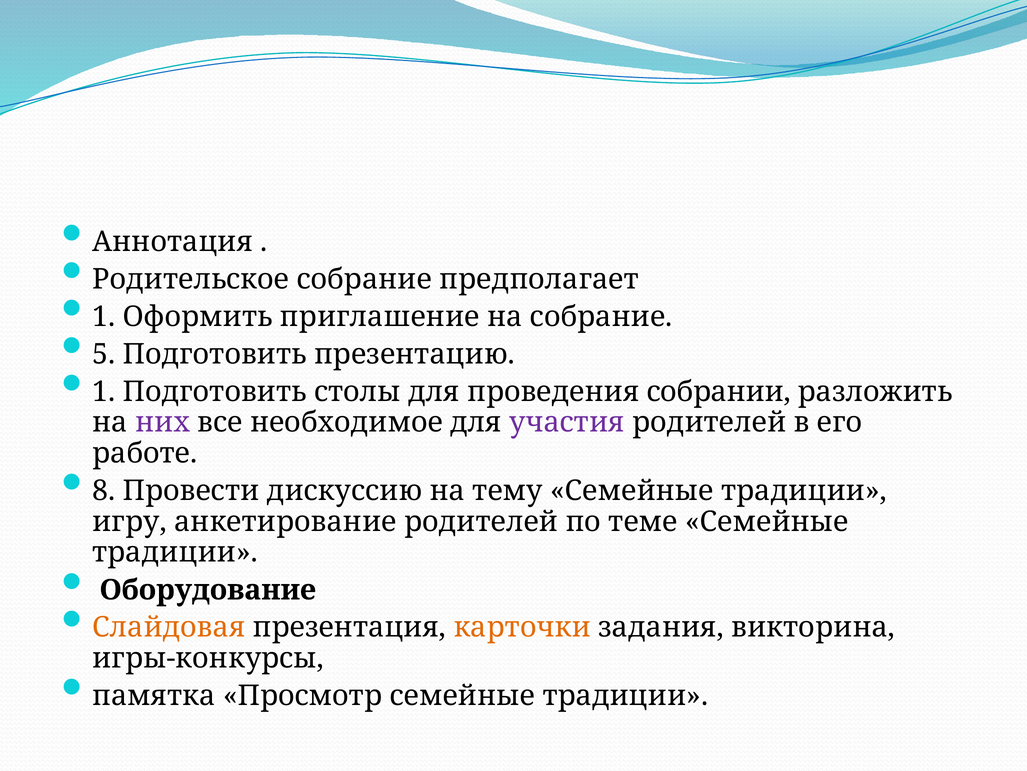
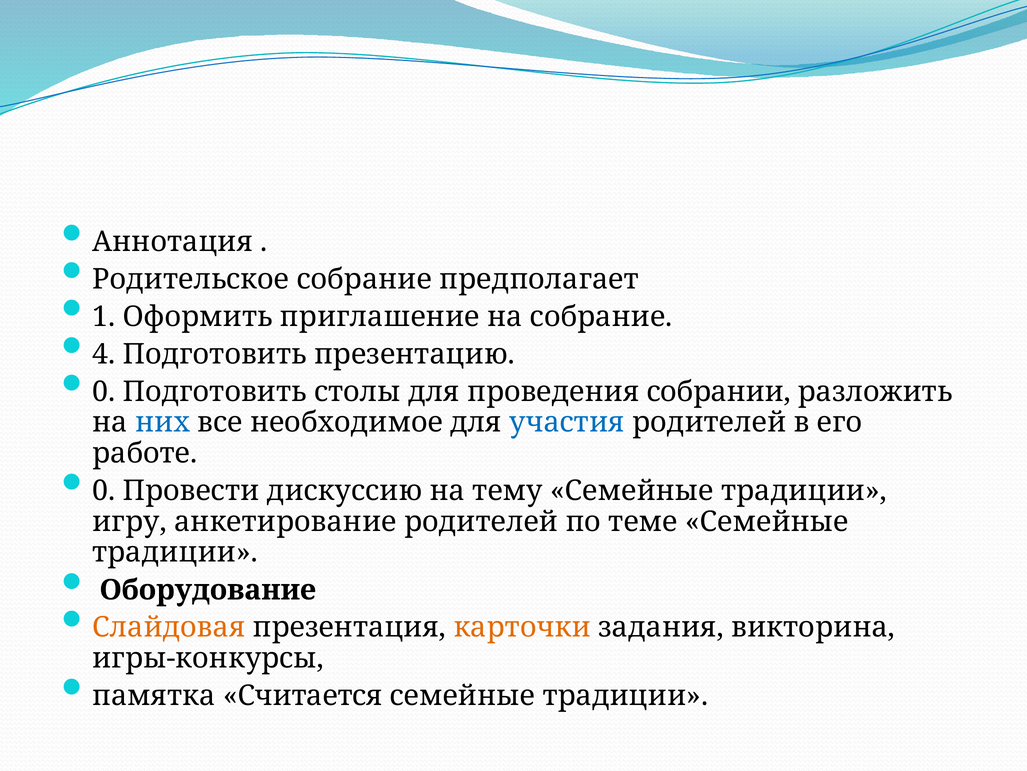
5: 5 -> 4
1 at (104, 391): 1 -> 0
них colour: purple -> blue
участия colour: purple -> blue
8 at (104, 490): 8 -> 0
Просмотр: Просмотр -> Считается
